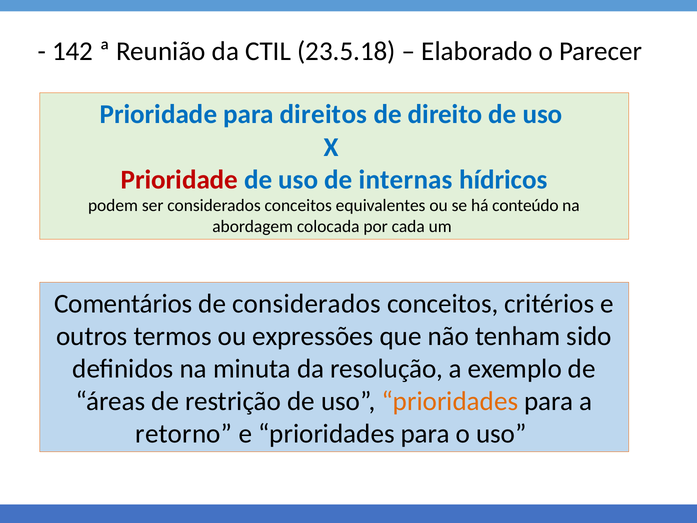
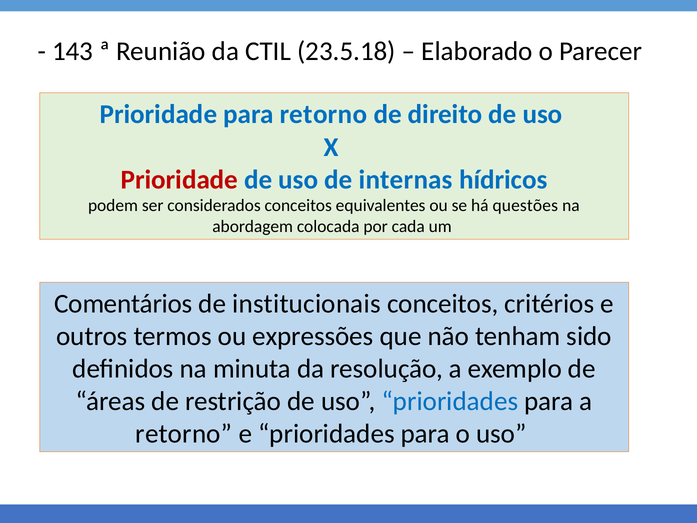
142: 142 -> 143
para direitos: direitos -> retorno
conteúdo: conteúdo -> questões
de considerados: considerados -> institucionais
prioridades at (450, 401) colour: orange -> blue
